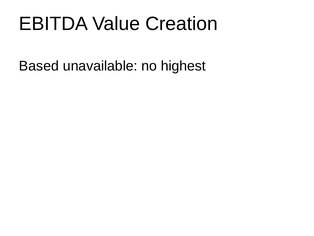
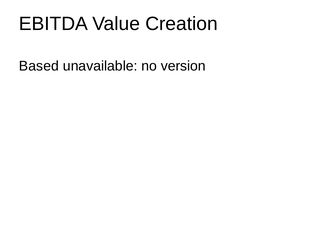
highest: highest -> version
